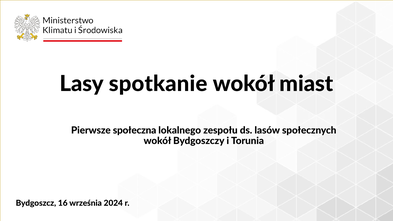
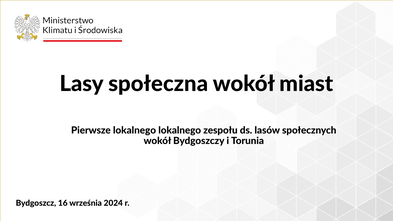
spotkanie: spotkanie -> społeczna
Pierwsze społeczna: społeczna -> lokalnego
